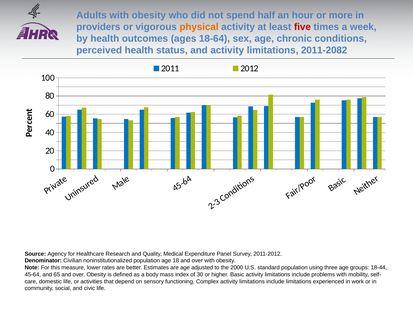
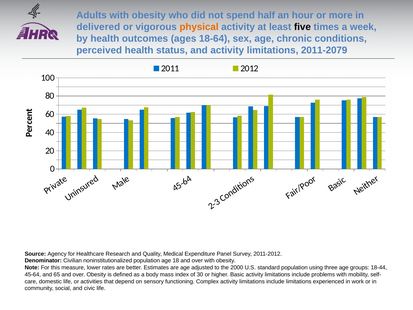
providers: providers -> delivered
five colour: red -> black
2011-2082: 2011-2082 -> 2011-2079
